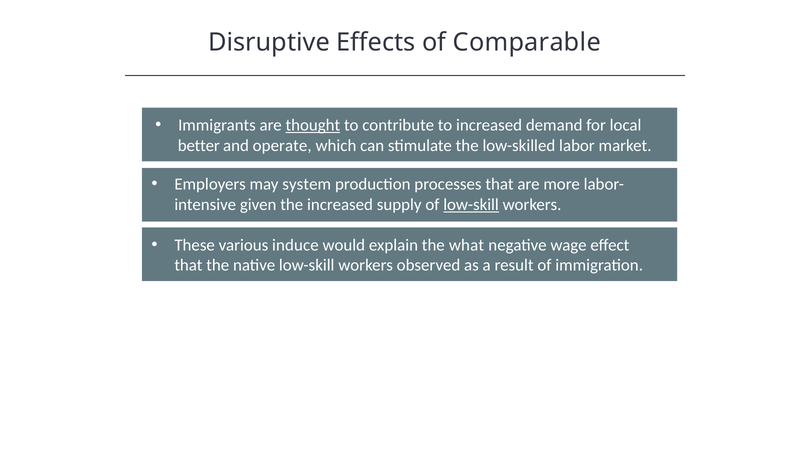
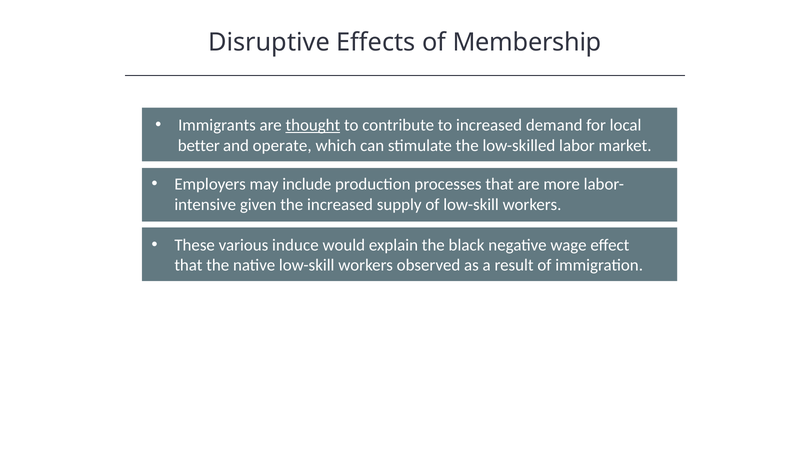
Comparable: Comparable -> Membership
system: system -> include
low-skill at (471, 204) underline: present -> none
what: what -> black
